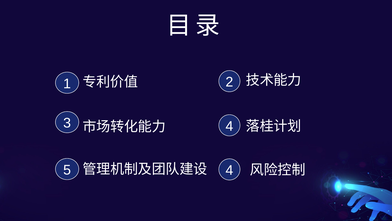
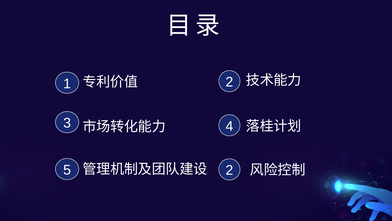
5 4: 4 -> 2
